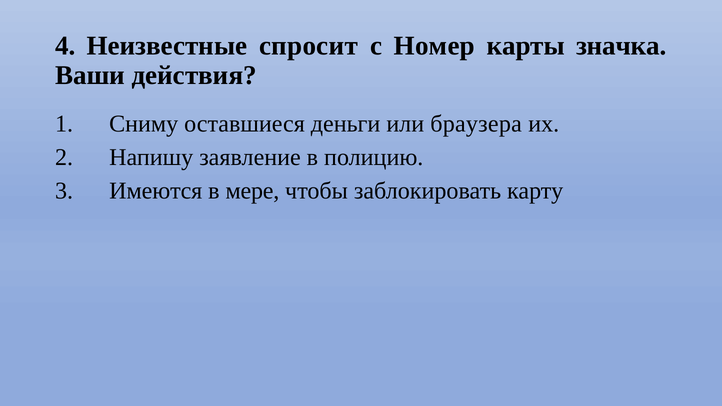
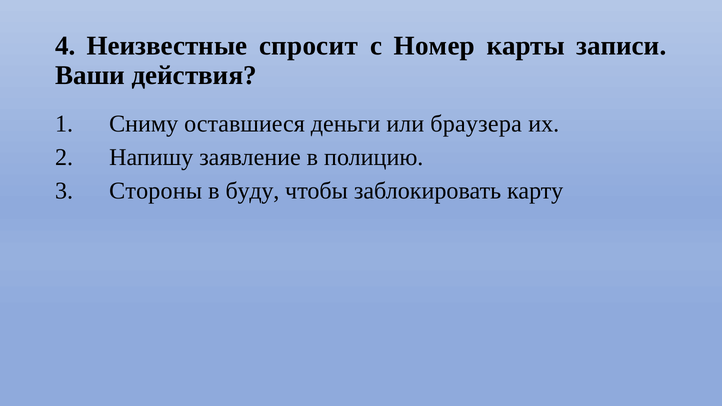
значка: значка -> записи
Имеются: Имеются -> Стороны
мере: мере -> буду
